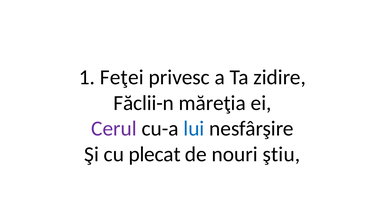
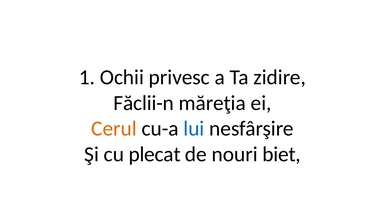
Feţei: Feţei -> Ochii
Cerul colour: purple -> orange
ştiu: ştiu -> biet
